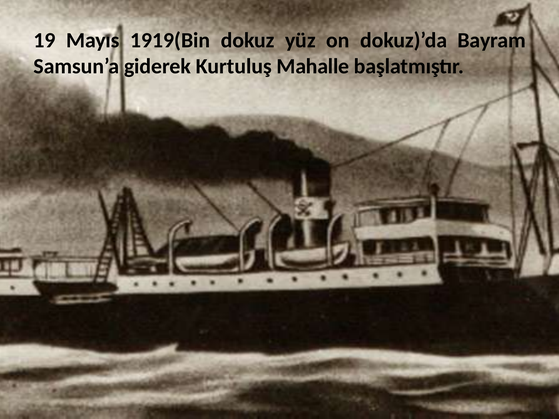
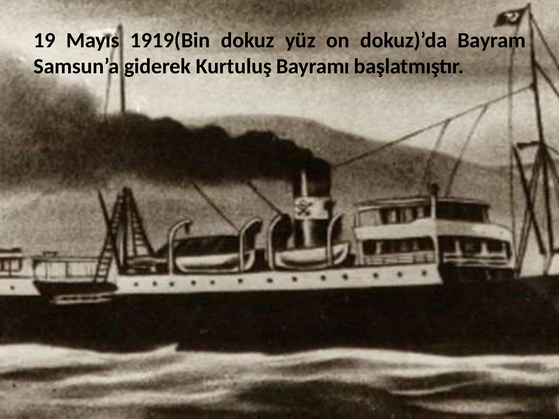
Mahalle: Mahalle -> Bayramı
